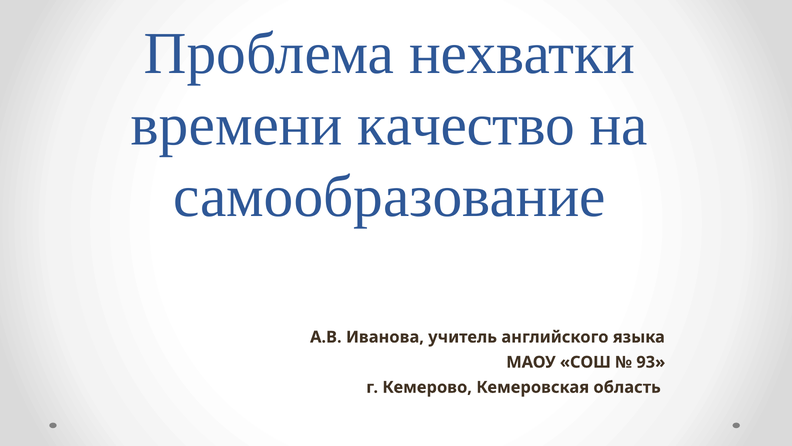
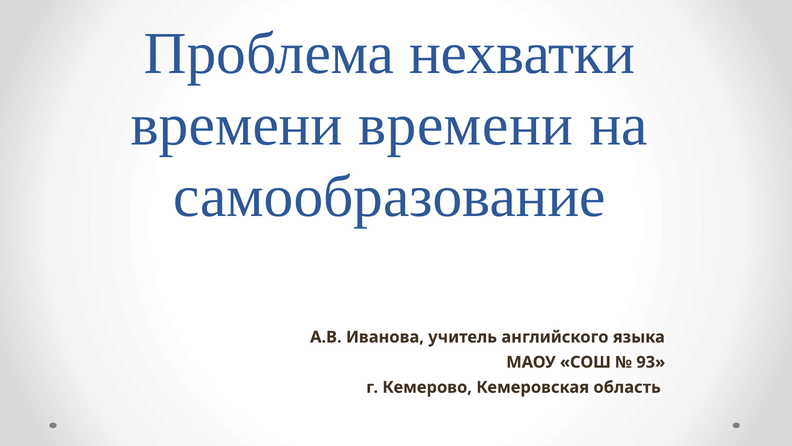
времени качество: качество -> времени
